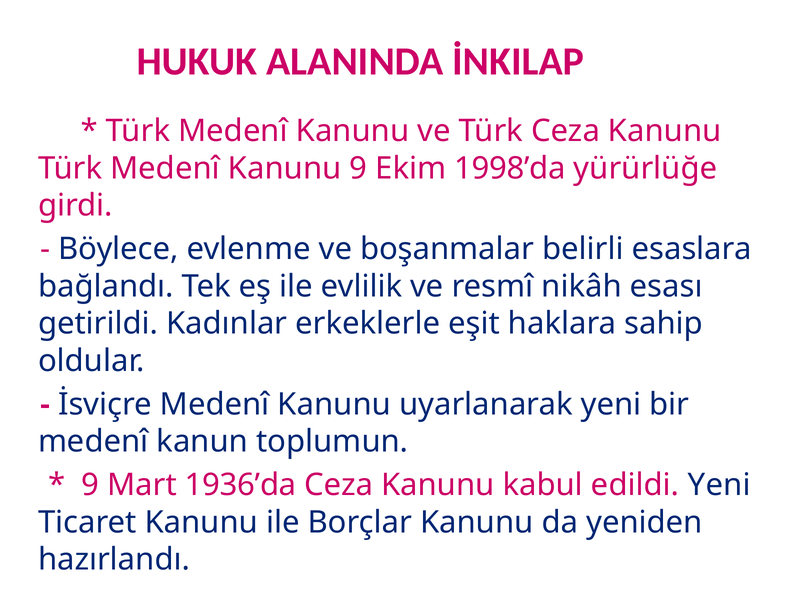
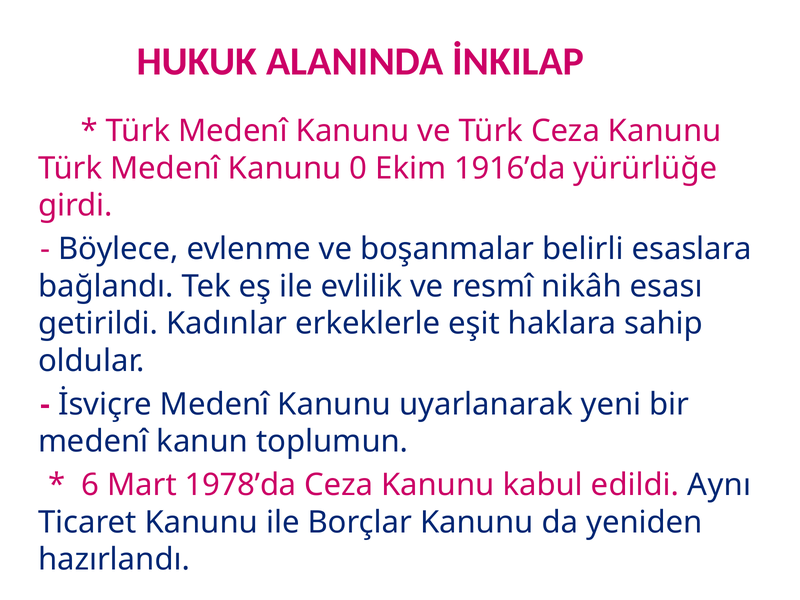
Kanunu 9: 9 -> 0
1998’da: 1998’da -> 1916’da
9 at (90, 485): 9 -> 6
1936’da: 1936’da -> 1978’da
edildi Yeni: Yeni -> Aynı
